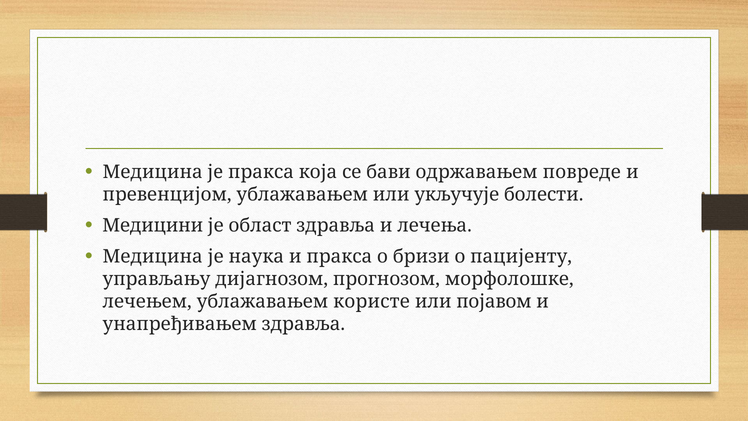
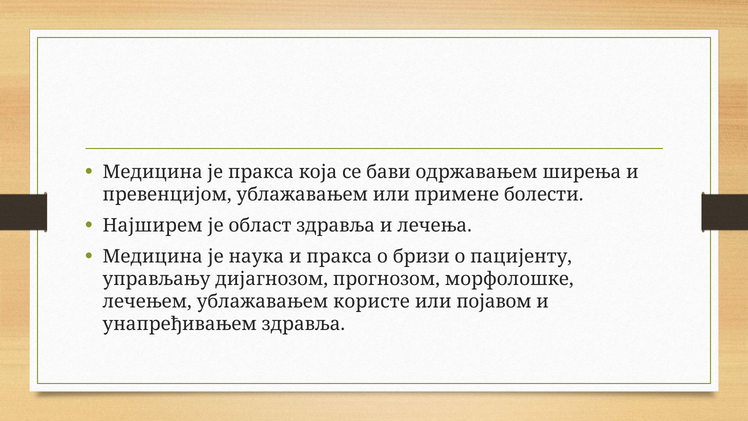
повреде: повреде -> ширења
укључује: укључује -> примене
Медицини: Медицини -> Најширем
